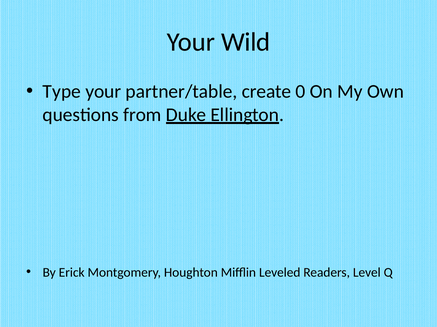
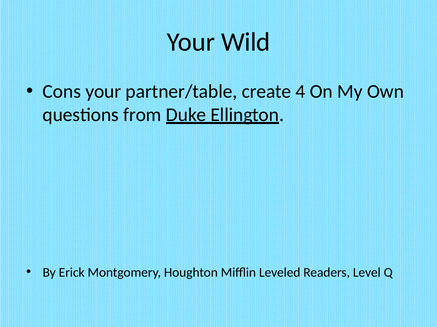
Type: Type -> Cons
0: 0 -> 4
